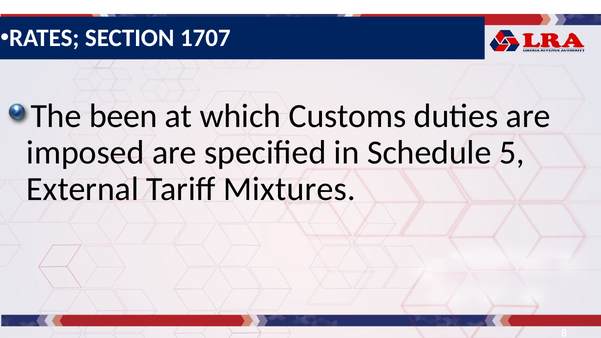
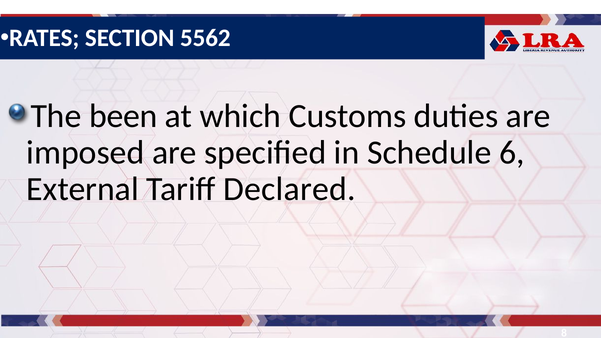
1707: 1707 -> 5562
5: 5 -> 6
Mixtures: Mixtures -> Declared
